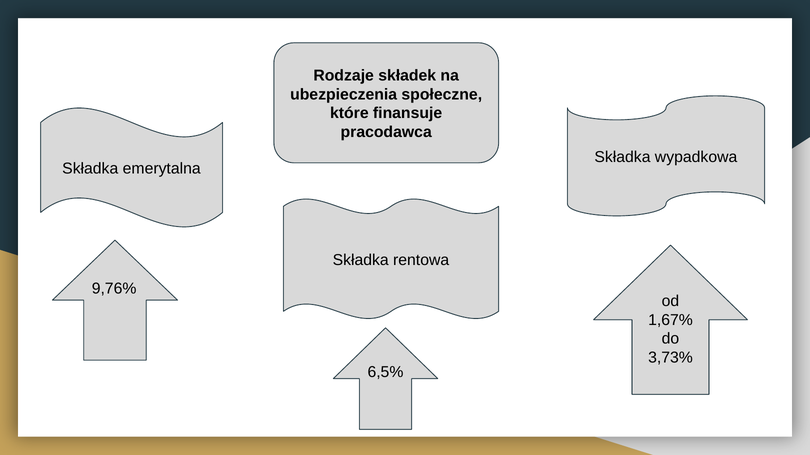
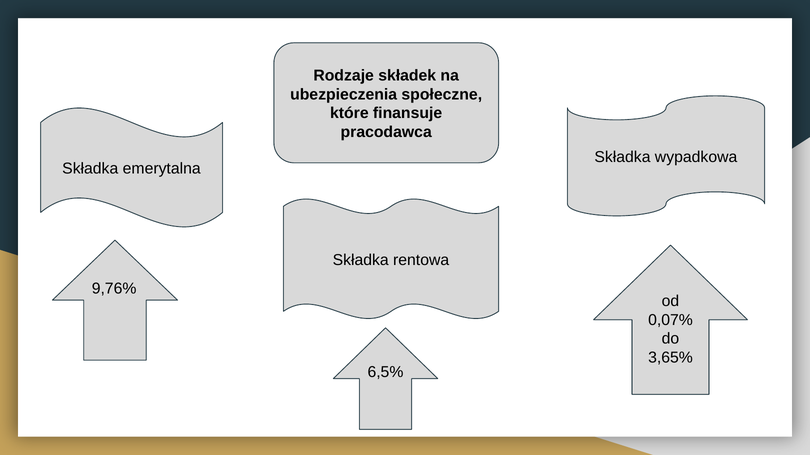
1,67%: 1,67% -> 0,07%
3,73%: 3,73% -> 3,65%
